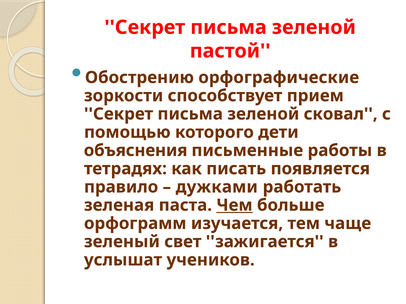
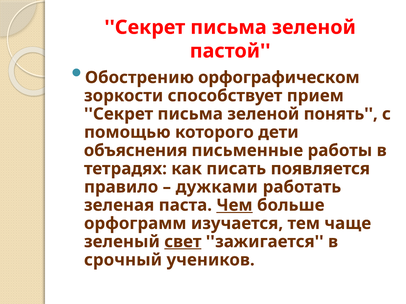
орфографические: орфографические -> орфографическом
сковал: сковал -> понять
свет underline: none -> present
услышат: услышат -> срочный
